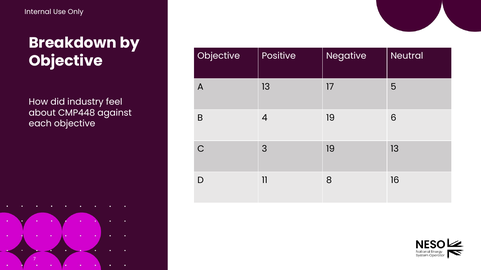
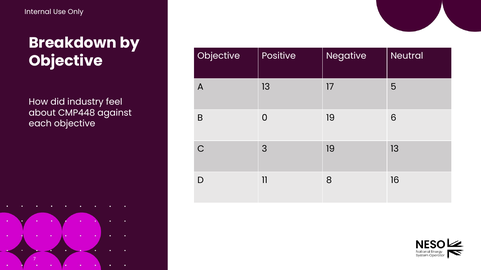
4: 4 -> 0
